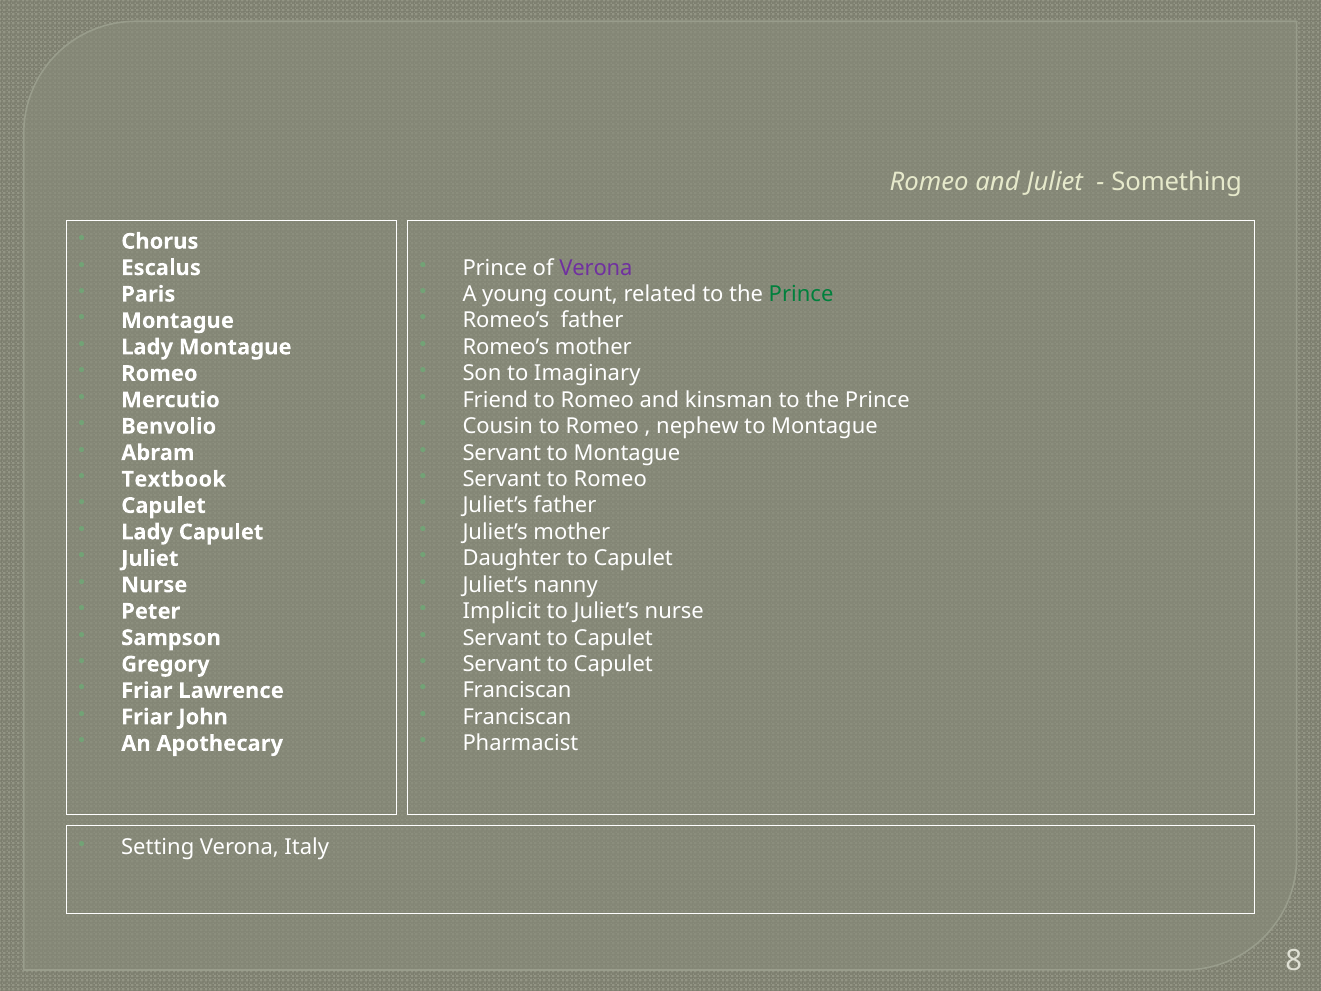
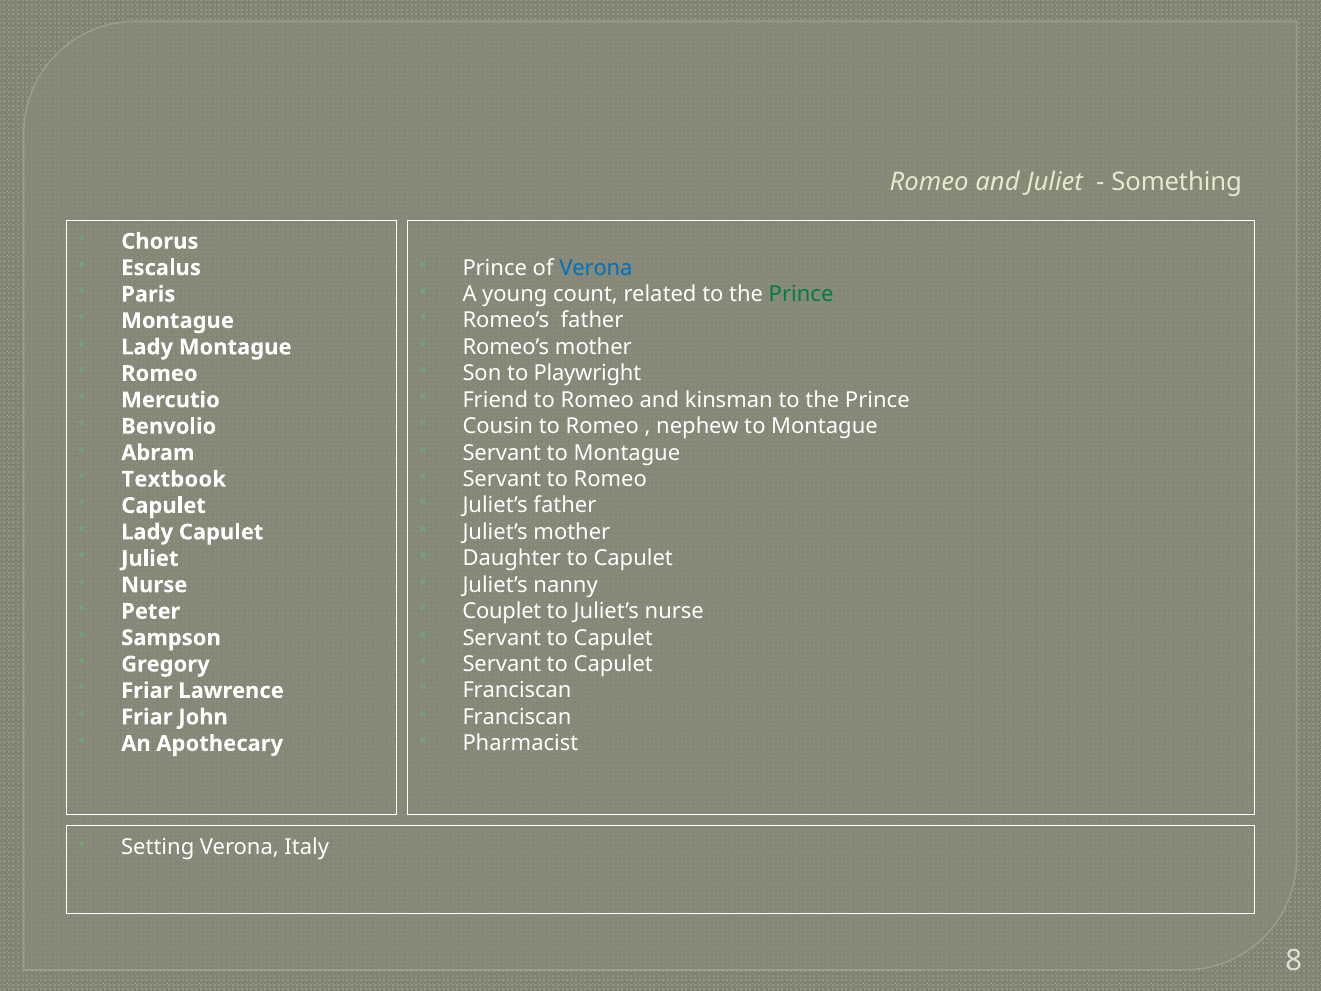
Verona at (596, 268) colour: purple -> blue
Imaginary: Imaginary -> Playwright
Implicit: Implicit -> Couplet
